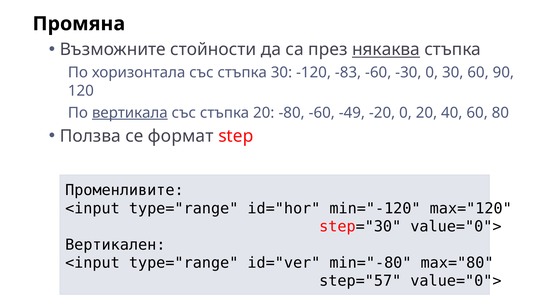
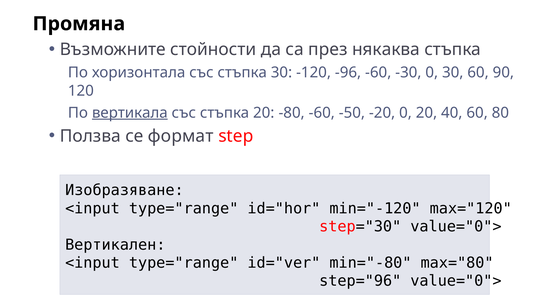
някаква underline: present -> none
-83: -83 -> -96
-49: -49 -> -50
Променливите: Променливите -> Изобразяване
step="57: step="57 -> step="96
